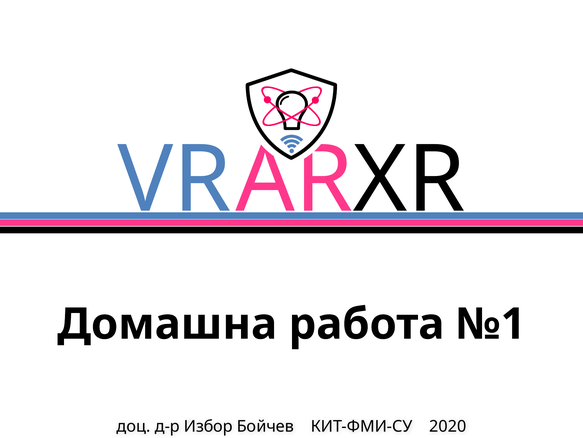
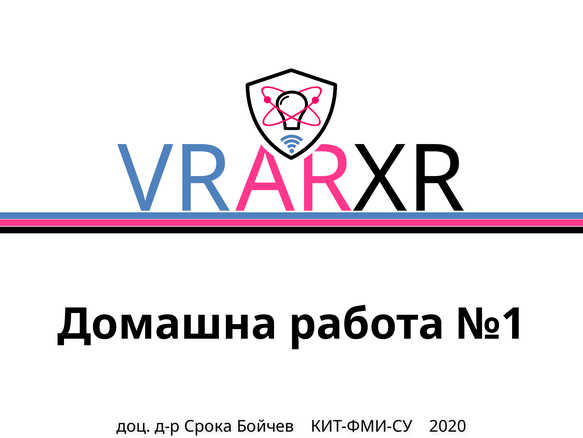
Избор: Избор -> Срока
